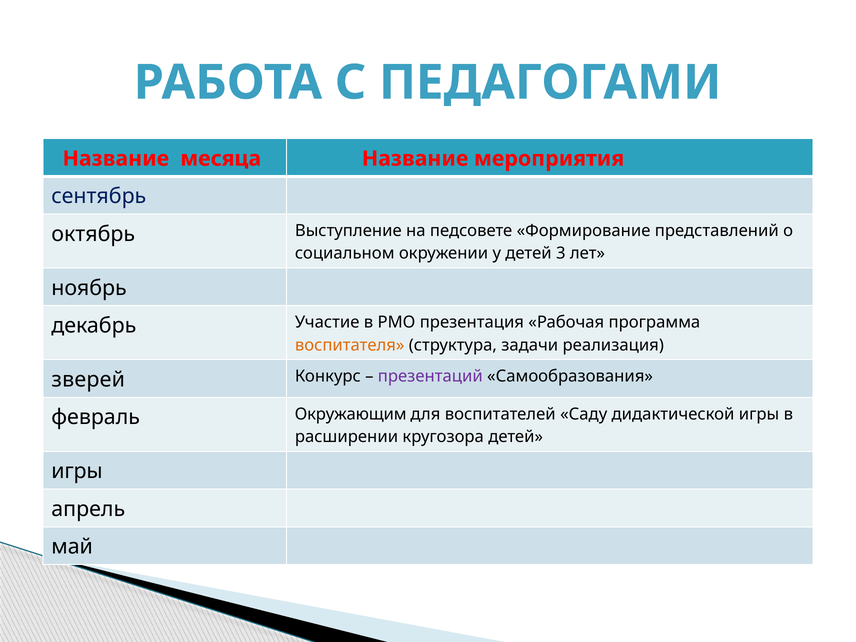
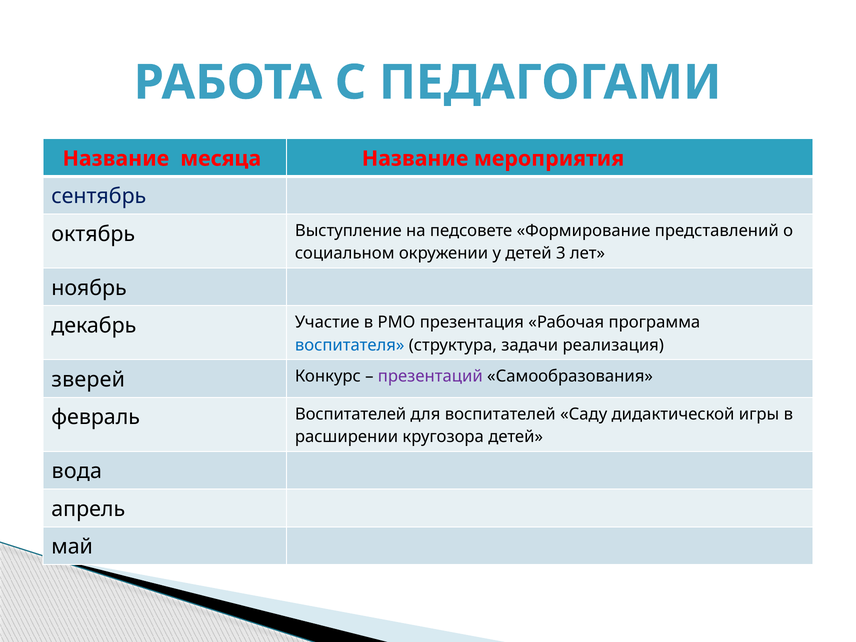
воспитателя colour: orange -> blue
февраль Окружающим: Окружающим -> Воспитателей
игры at (77, 471): игры -> вода
